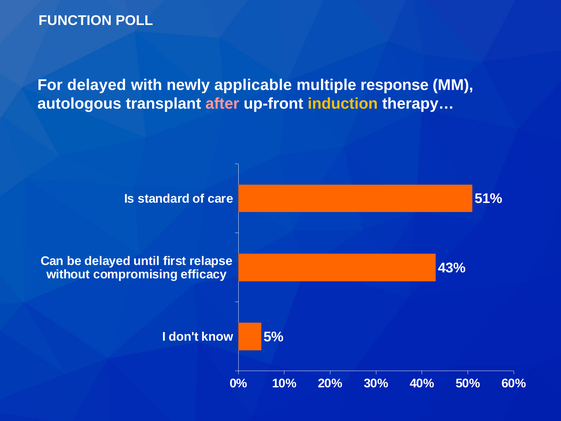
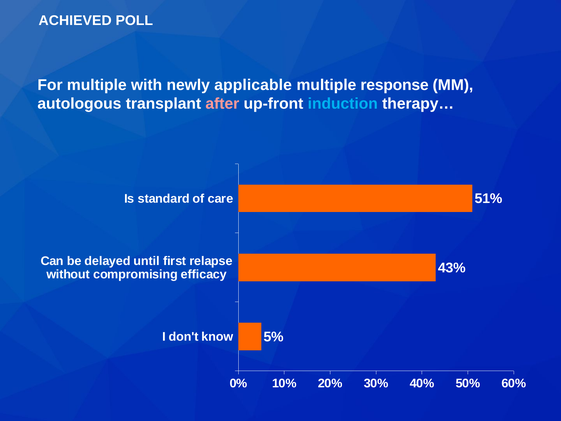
FUNCTION: FUNCTION -> ACHIEVED
For delayed: delayed -> multiple
induction colour: yellow -> light blue
